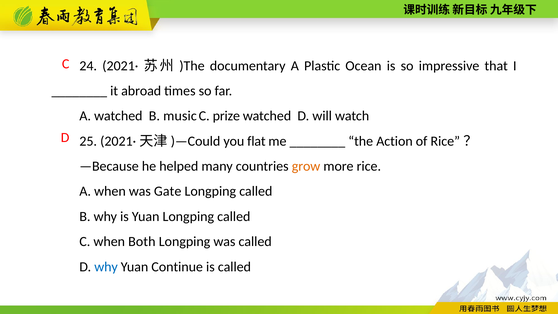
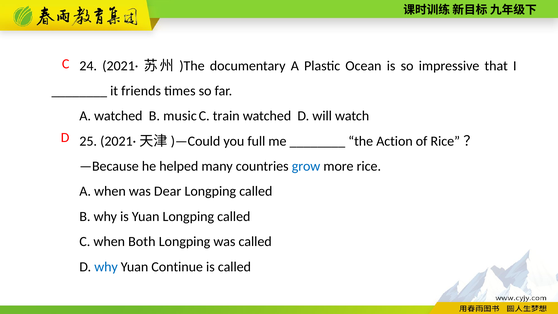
abroad: abroad -> friends
prize: prize -> train
flat: flat -> full
grow colour: orange -> blue
Gate: Gate -> Dear
